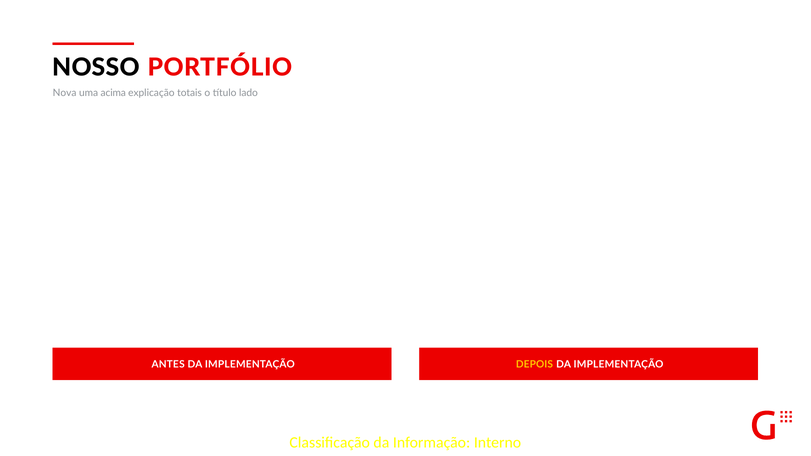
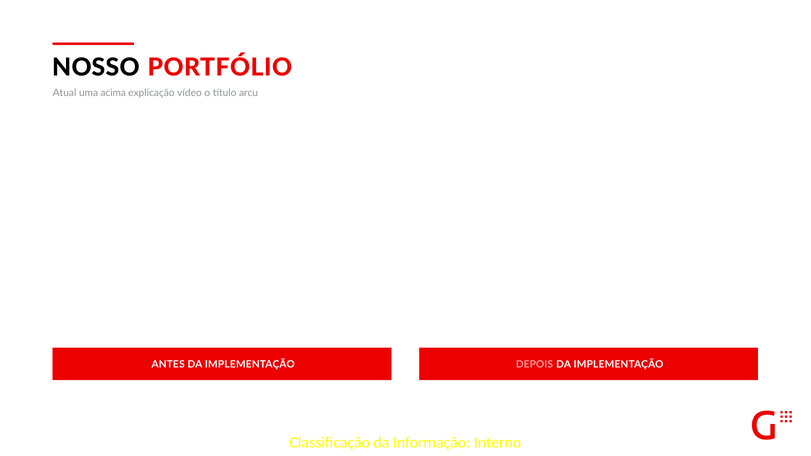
Nova: Nova -> Atual
totais: totais -> vídeo
lado: lado -> arcu
DEPOIS colour: yellow -> pink
